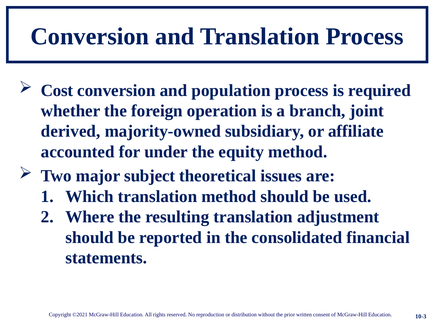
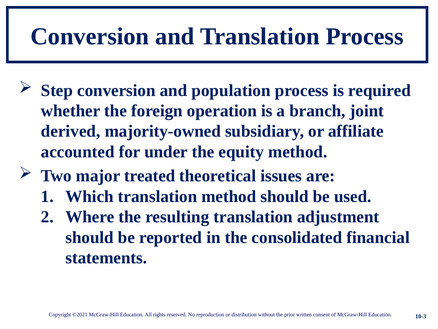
Cost: Cost -> Step
subject: subject -> treated
